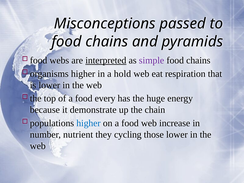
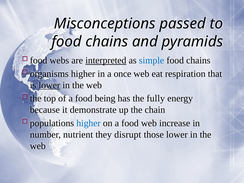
simple colour: purple -> blue
hold: hold -> once
lower at (49, 85) underline: none -> present
every: every -> being
huge: huge -> fully
cycling: cycling -> disrupt
